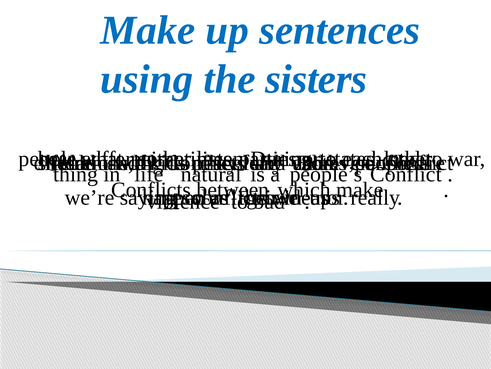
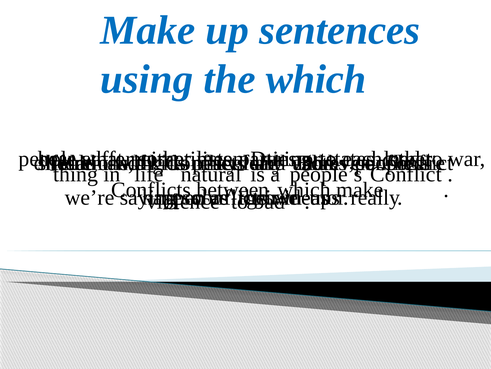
the sisters: sisters -> which
